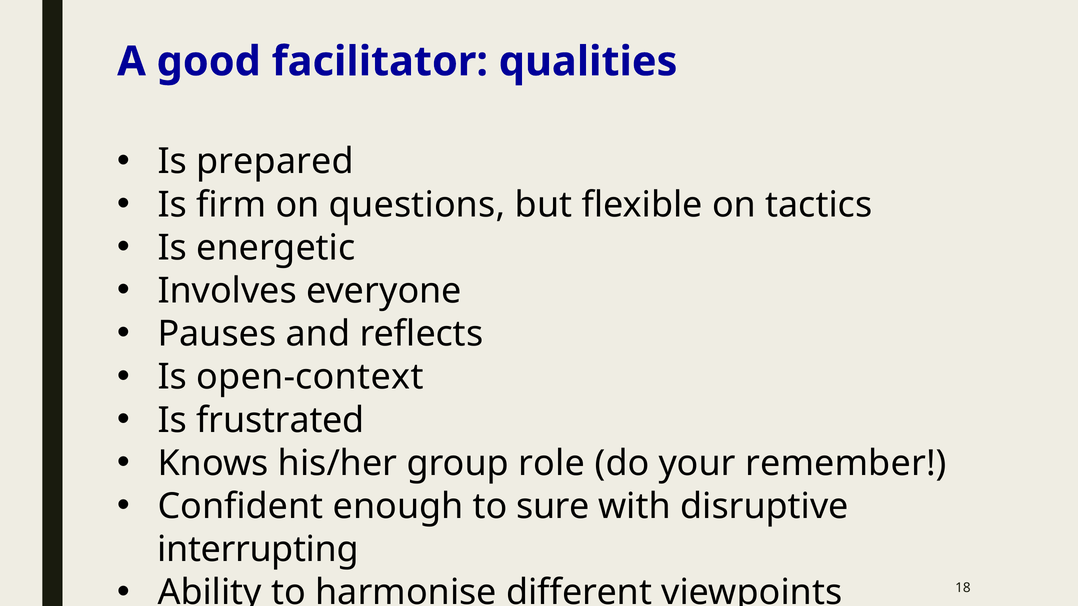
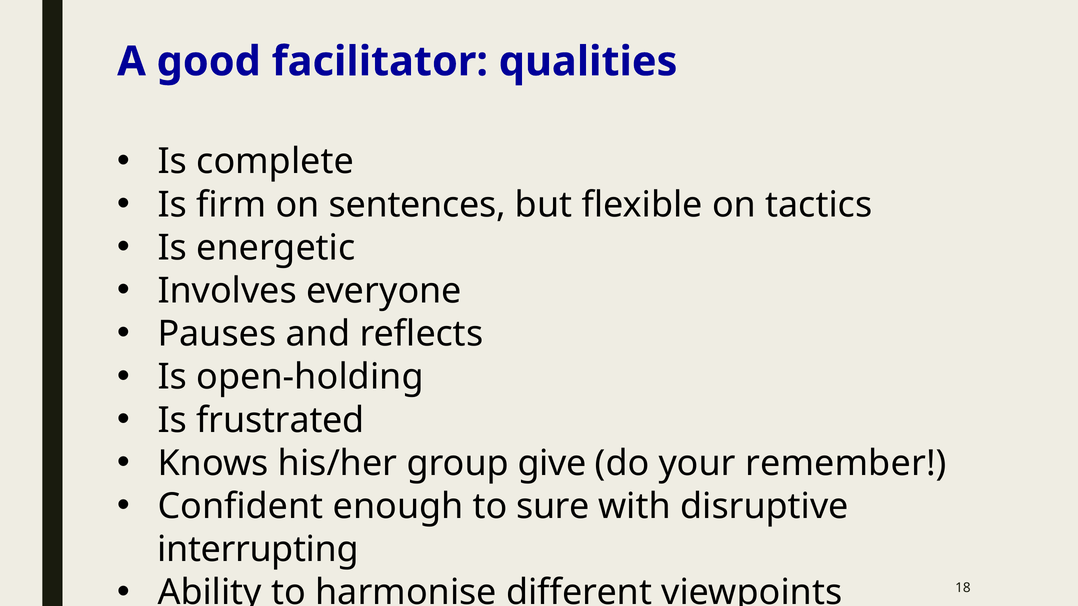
prepared: prepared -> complete
questions: questions -> sentences
open-context: open-context -> open-holding
role: role -> give
